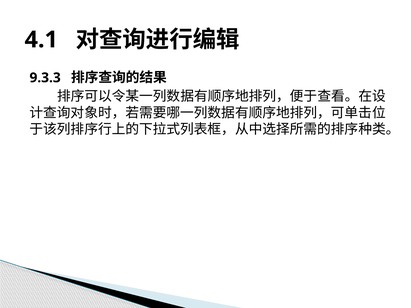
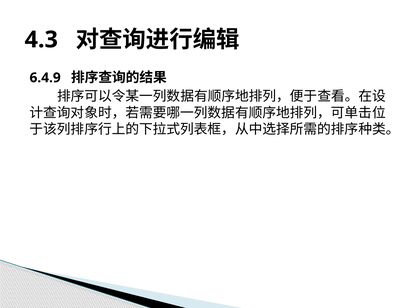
4.1: 4.1 -> 4.3
9.3.3: 9.3.3 -> 6.4.9
